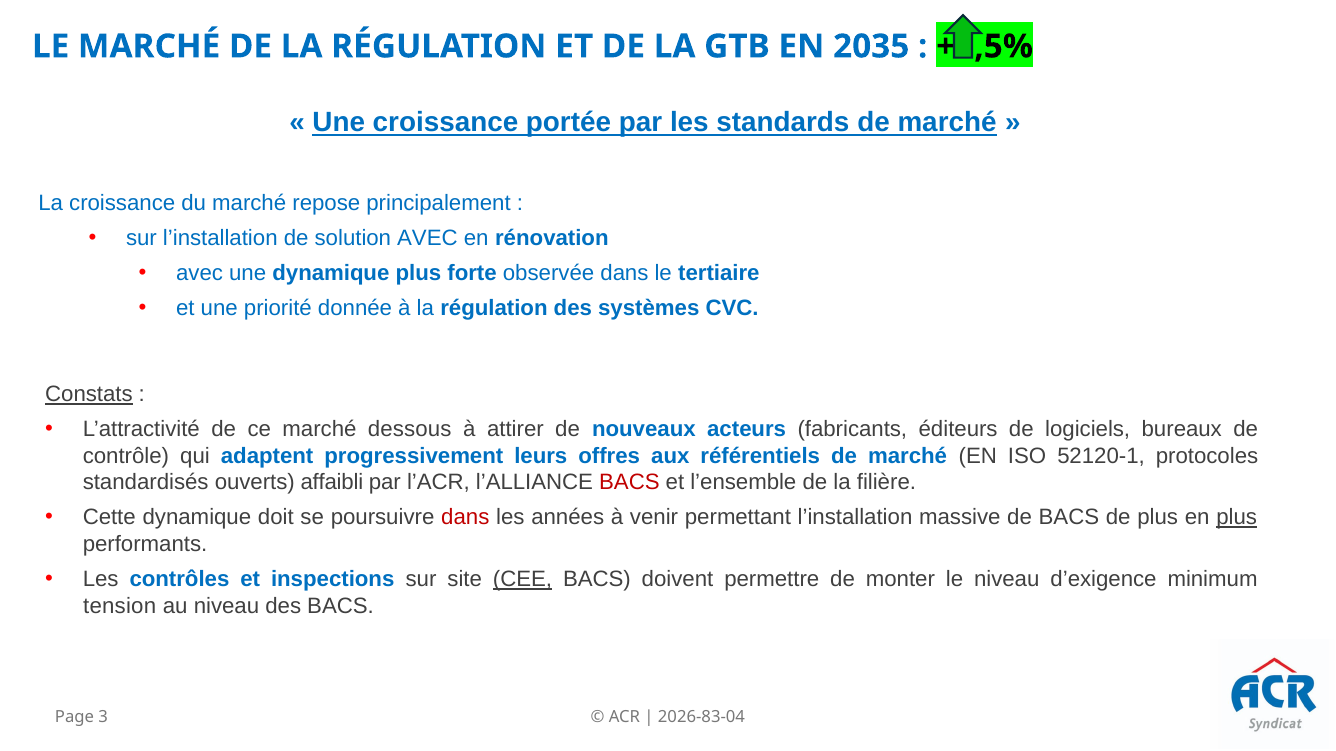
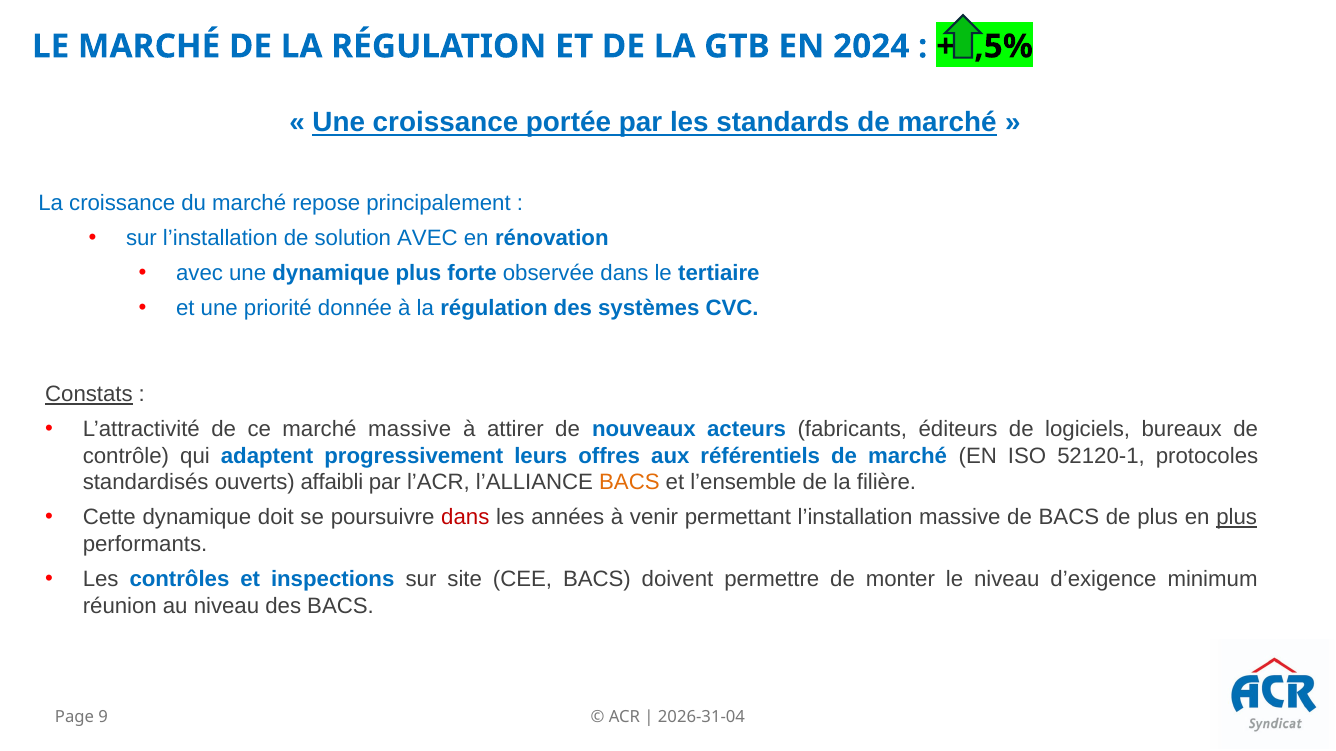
2035: 2035 -> 2024
marché dessous: dessous -> massive
BACS at (629, 483) colour: red -> orange
CEE underline: present -> none
tension: tension -> réunion
3: 3 -> 9
2026-83-04: 2026-83-04 -> 2026-31-04
